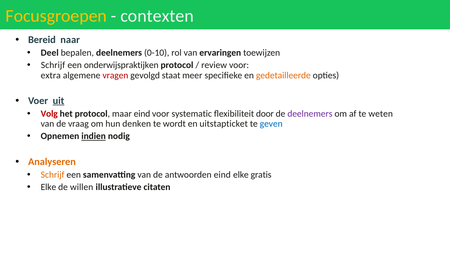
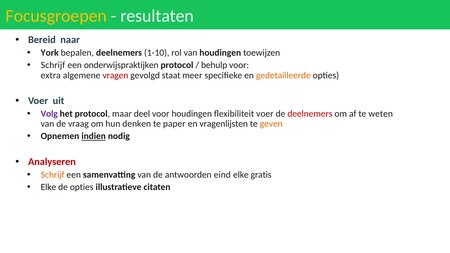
contexten: contexten -> resultaten
Deel: Deel -> York
0-10: 0-10 -> 1-10
van ervaringen: ervaringen -> houdingen
review: review -> behulp
uit underline: present -> none
Volg colour: red -> purple
maar eind: eind -> deel
voor systematic: systematic -> houdingen
flexibiliteit door: door -> voer
deelnemers at (310, 114) colour: purple -> red
wordt: wordt -> paper
uitstapticket: uitstapticket -> vragenlijsten
geven colour: blue -> orange
Analyseren colour: orange -> red
de willen: willen -> opties
